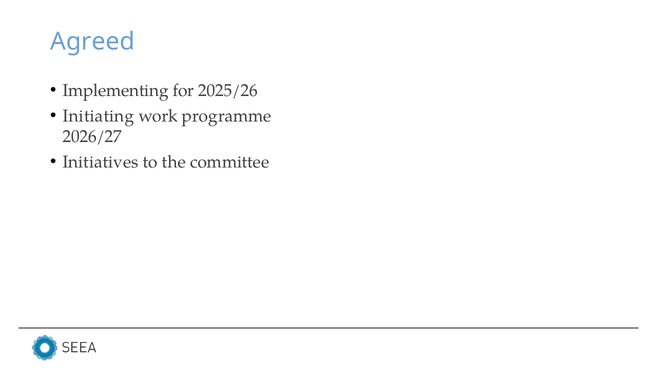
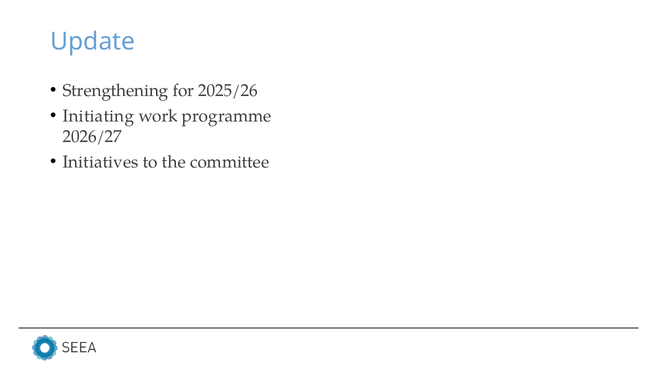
Agreed: Agreed -> Update
Implementing: Implementing -> Strengthening
